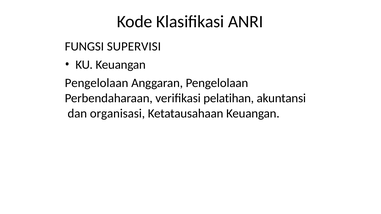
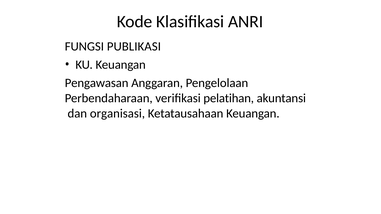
SUPERVISI: SUPERVISI -> PUBLIKASI
Pengelolaan at (97, 83): Pengelolaan -> Pengawasan
